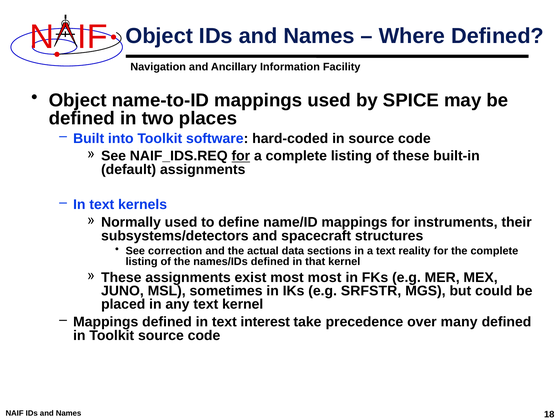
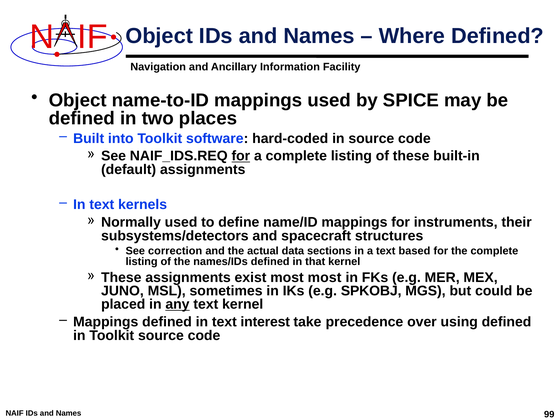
reality: reality -> based
SRFSTR: SRFSTR -> SPKOBJ
any underline: none -> present
many: many -> using
18: 18 -> 99
